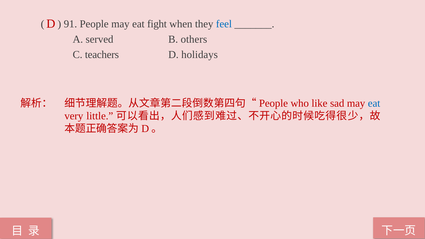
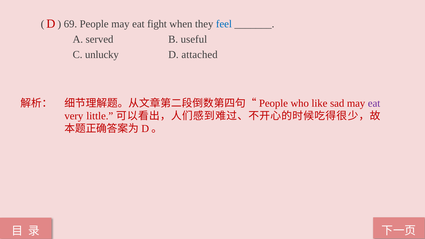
91: 91 -> 69
others: others -> useful
teachers: teachers -> unlucky
holidays: holidays -> attached
eat at (374, 103) colour: blue -> purple
